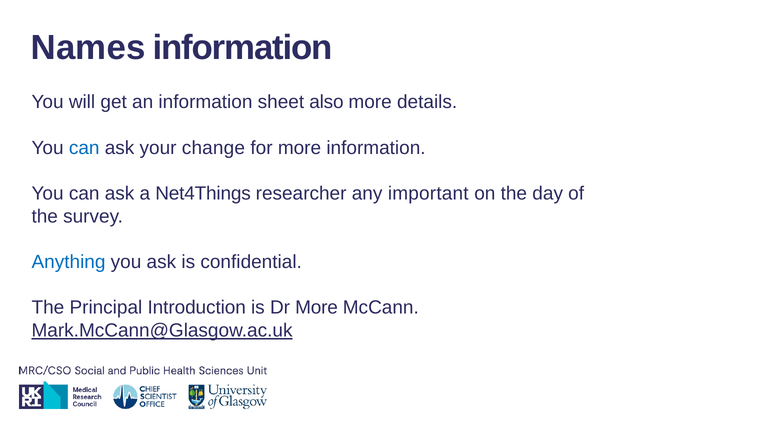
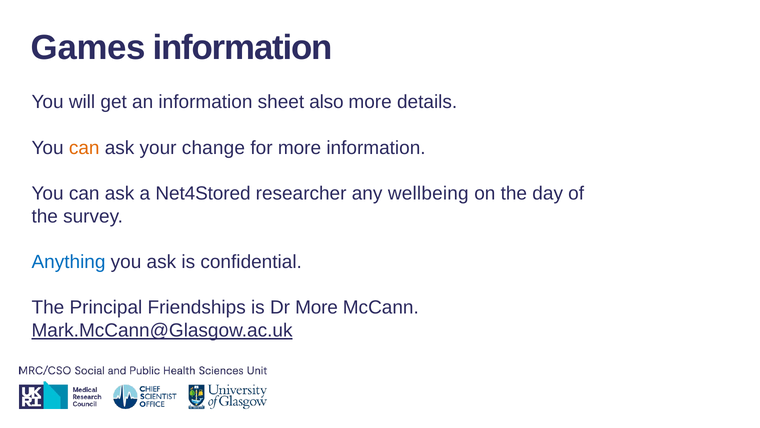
Names: Names -> Games
can at (84, 148) colour: blue -> orange
Net4Things: Net4Things -> Net4Stored
important: important -> wellbeing
Introduction: Introduction -> Friendships
